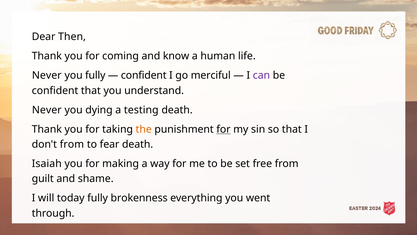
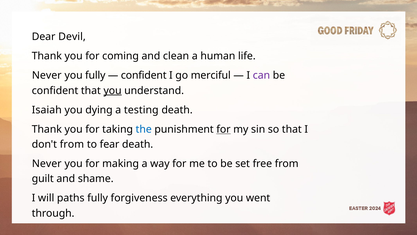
Then: Then -> Devil
know: know -> clean
you at (113, 90) underline: none -> present
Never at (47, 110): Never -> Isaiah
the colour: orange -> blue
Isaiah at (47, 163): Isaiah -> Never
today: today -> paths
brokenness: brokenness -> forgiveness
